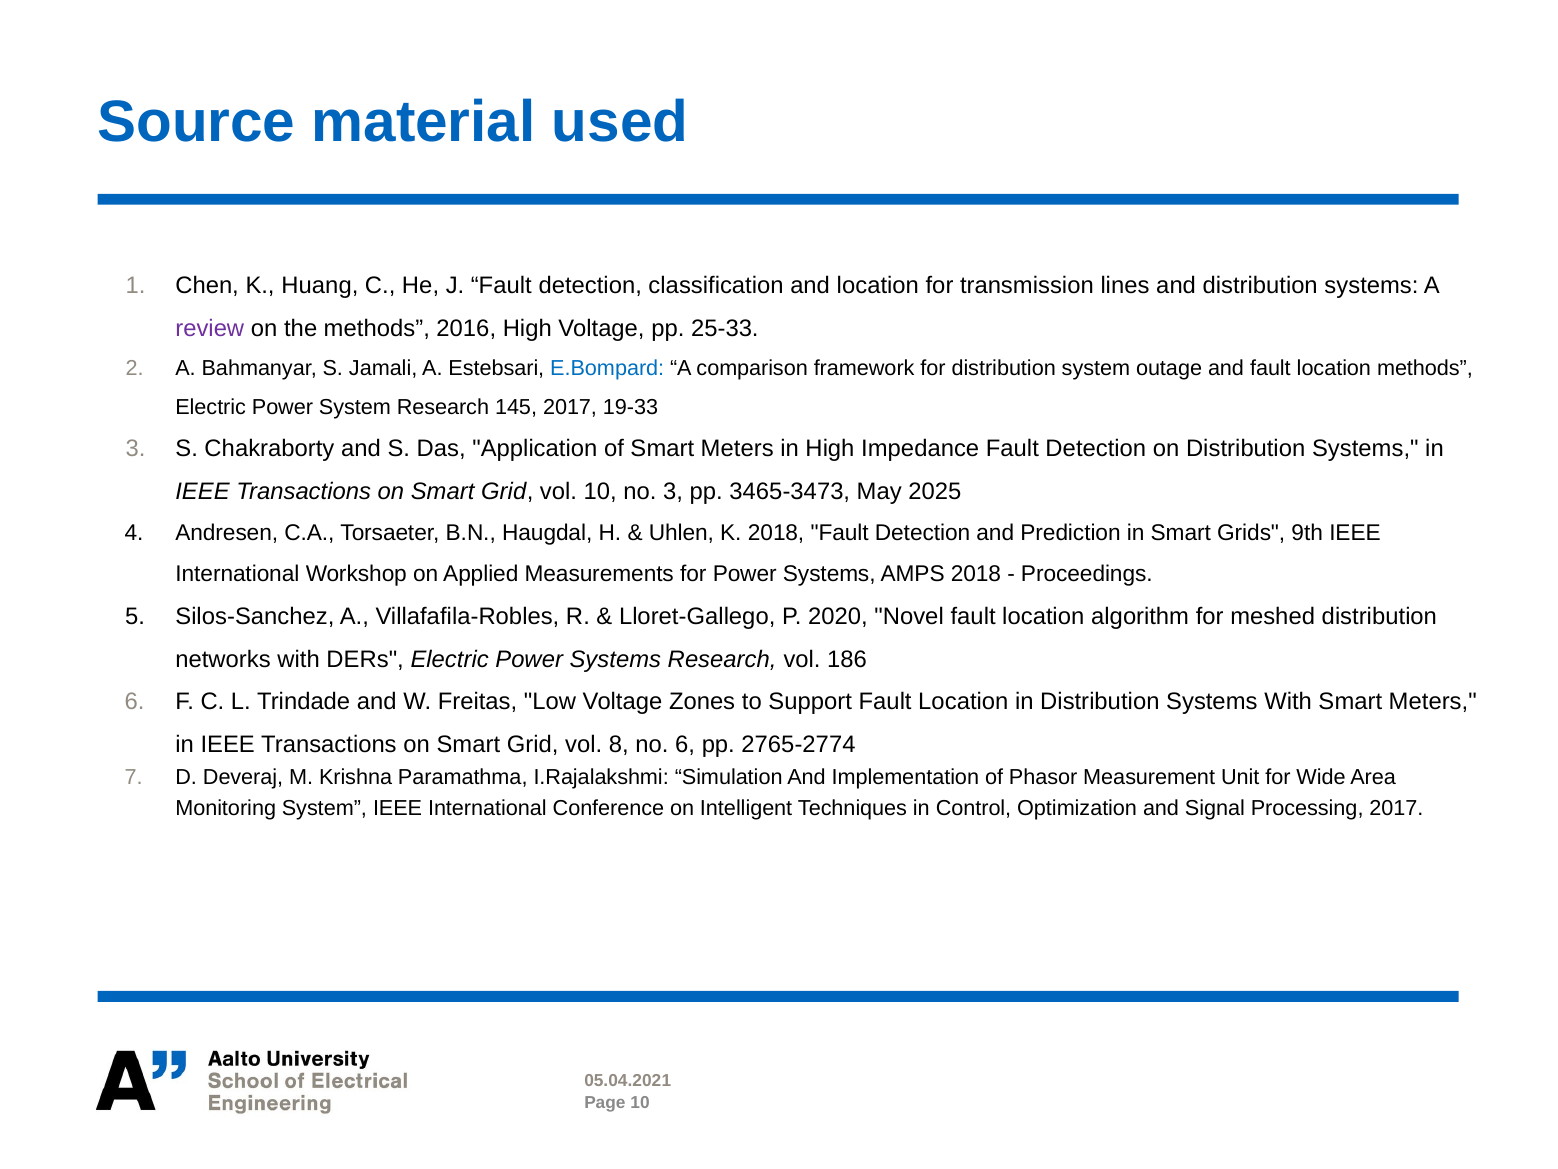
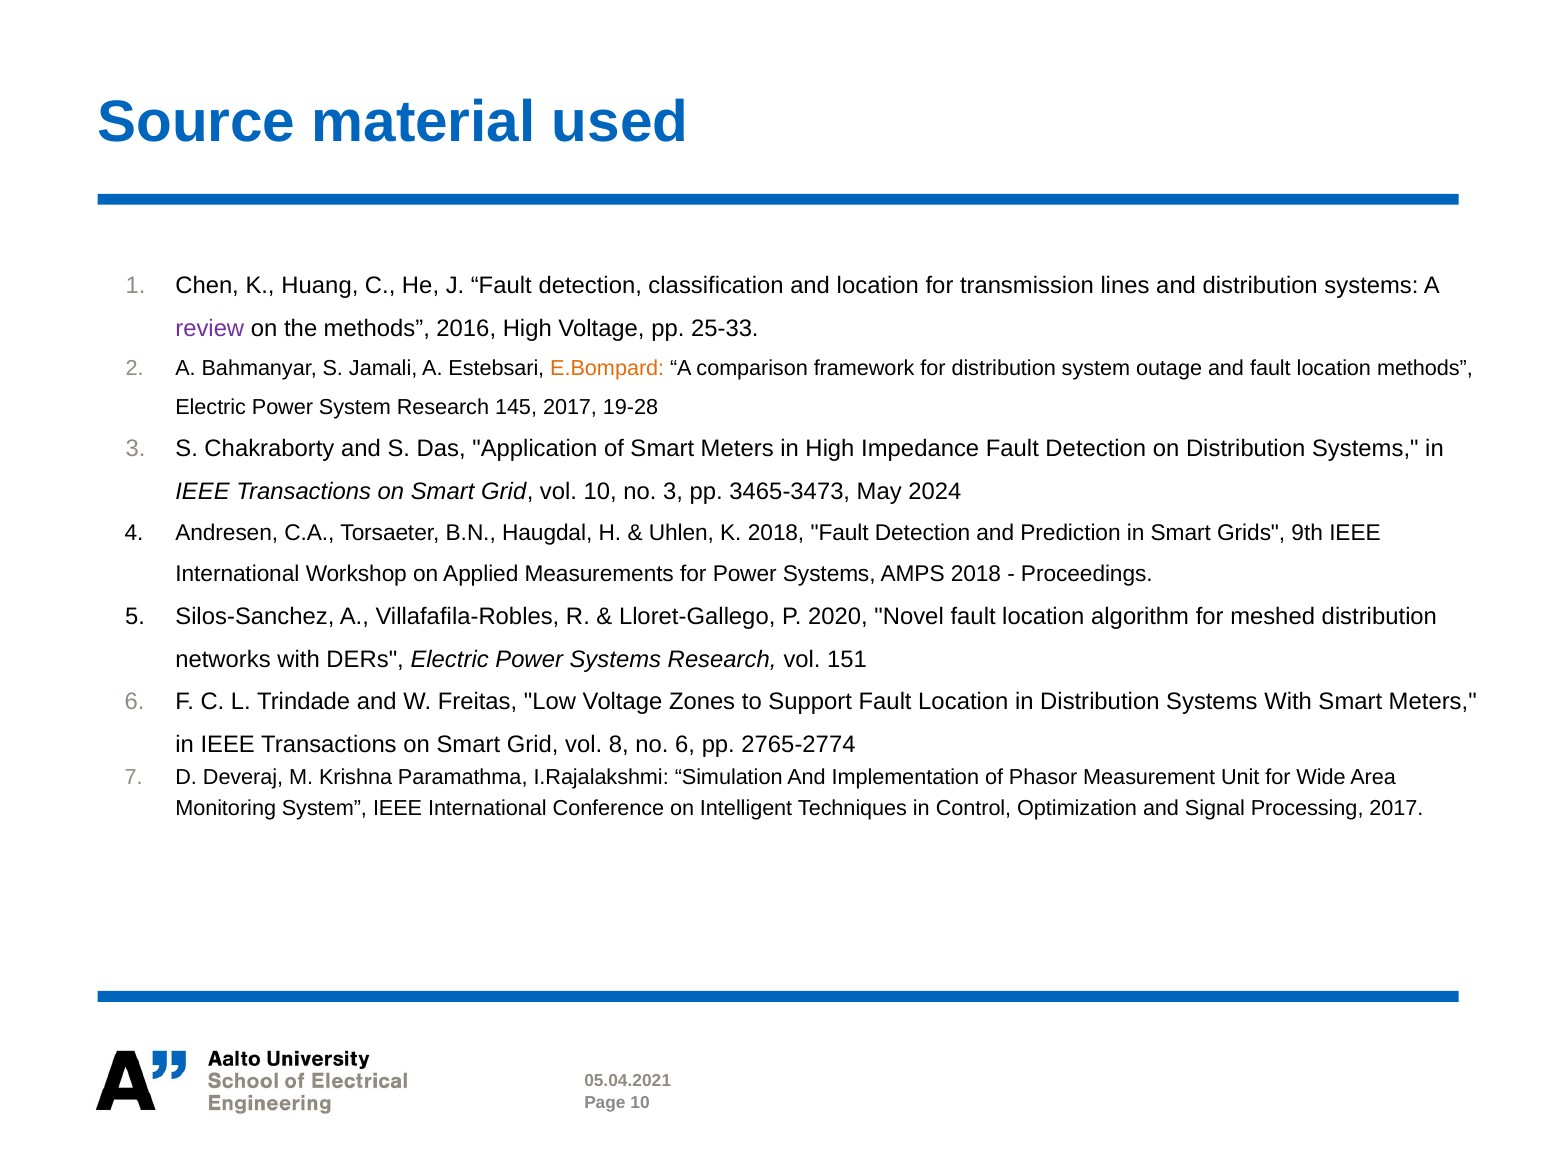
E.Bompard colour: blue -> orange
19-33: 19-33 -> 19-28
2025: 2025 -> 2024
186: 186 -> 151
